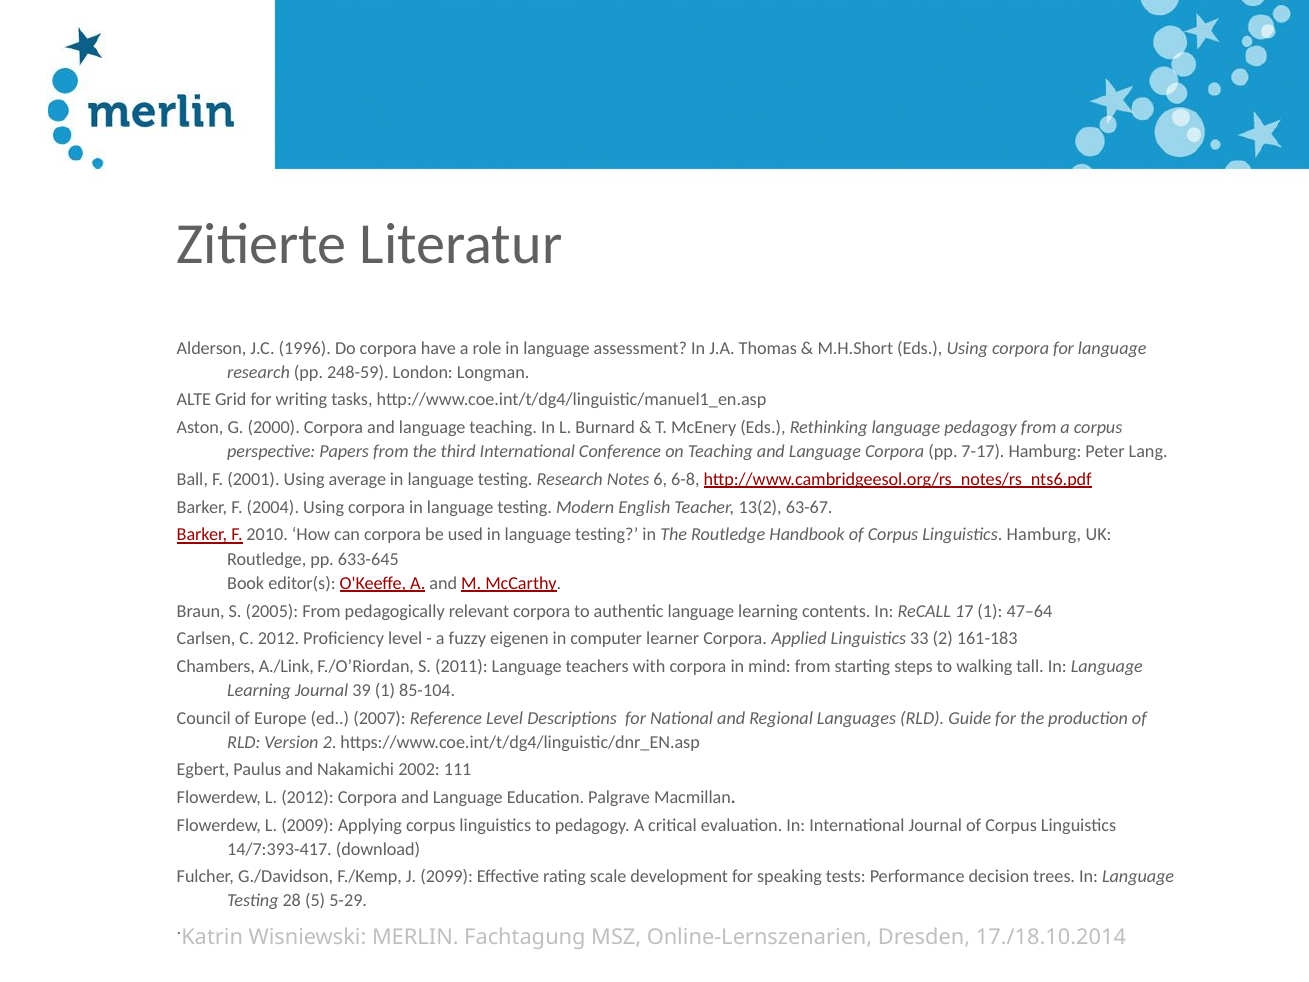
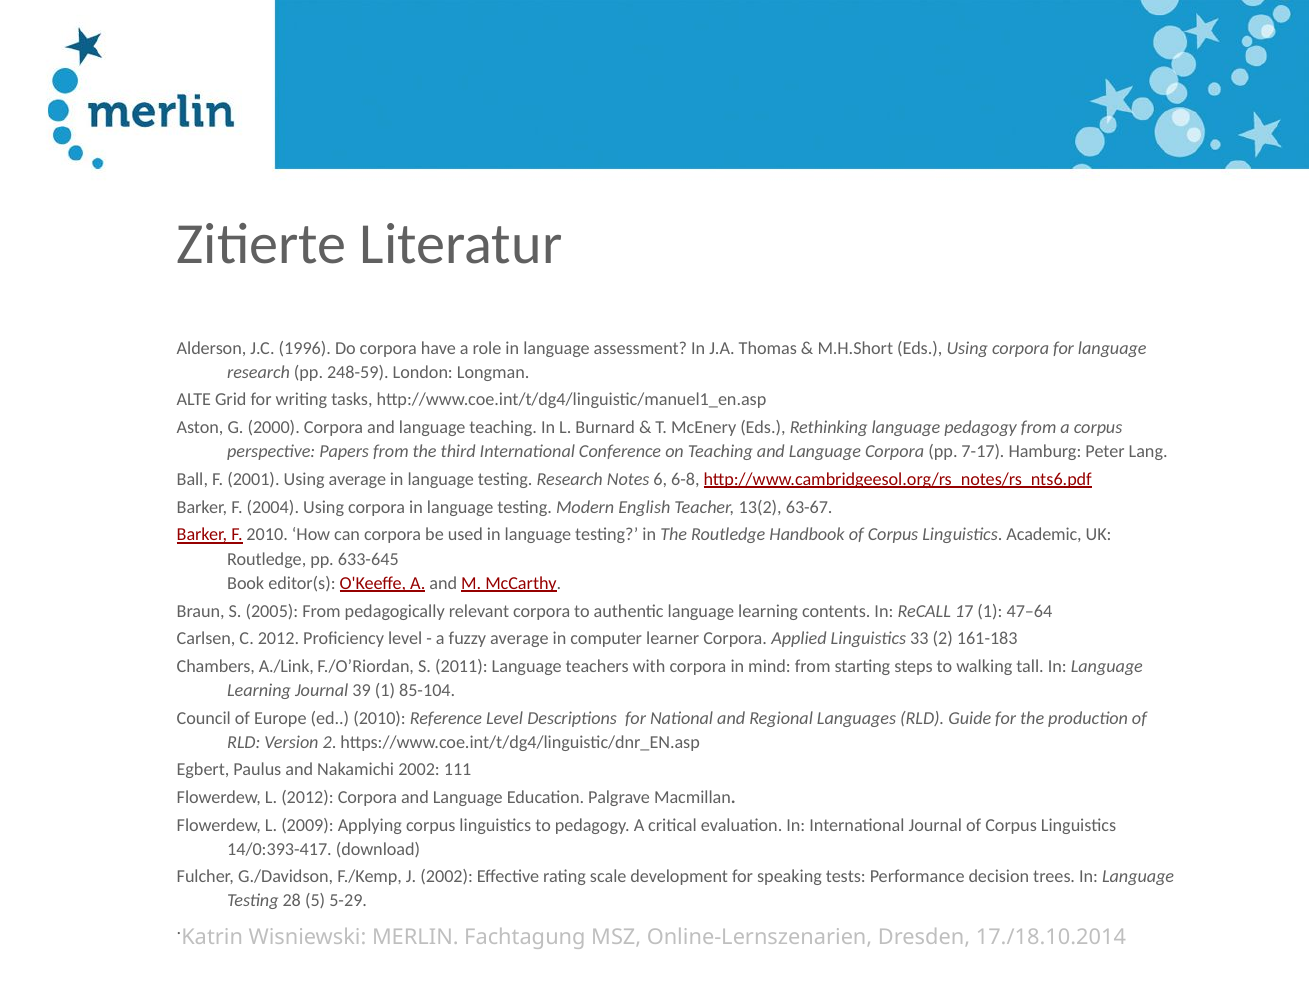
Linguistics Hamburg: Hamburg -> Academic
fuzzy eigenen: eigenen -> average
ed 2007: 2007 -> 2010
14/7:393-417: 14/7:393-417 -> 14/0:393-417
J 2099: 2099 -> 2002
